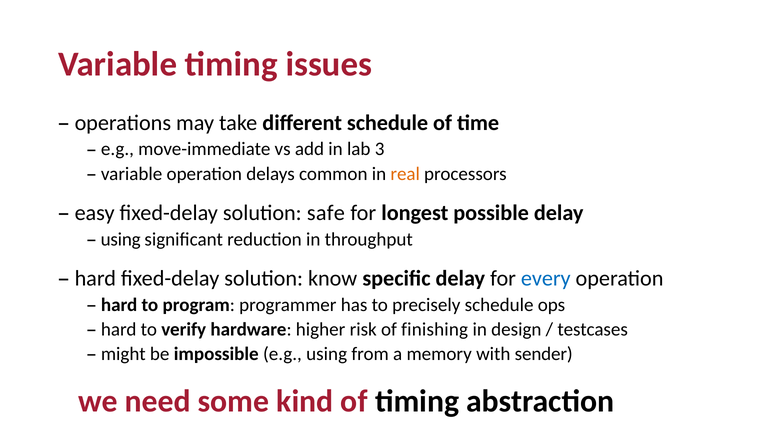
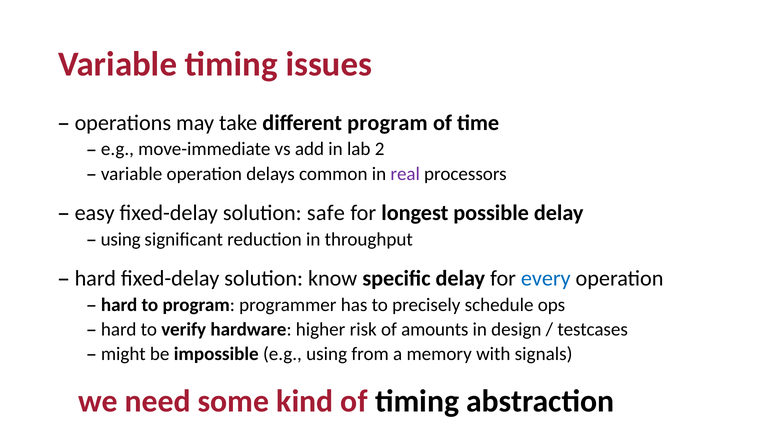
different schedule: schedule -> program
3: 3 -> 2
real colour: orange -> purple
finishing: finishing -> amounts
sender: sender -> signals
